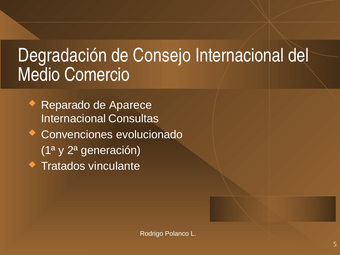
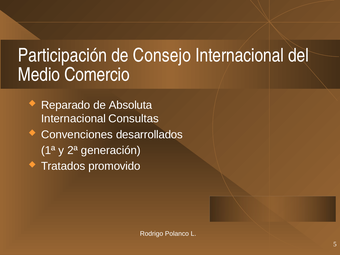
Degradación: Degradación -> Participación
Aparece: Aparece -> Absoluta
evolucionado: evolucionado -> desarrollados
vinculante: vinculante -> promovido
